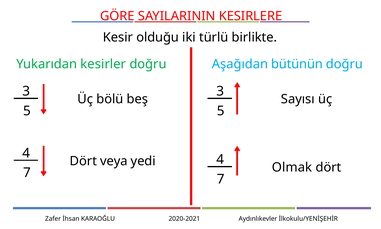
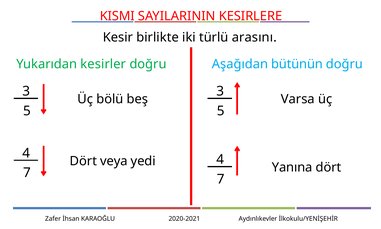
GÖRE: GÖRE -> KISMI
olduğu: olduğu -> birlikte
birlikte: birlikte -> arasını
Sayısı: Sayısı -> Varsa
Olmak: Olmak -> Yanına
